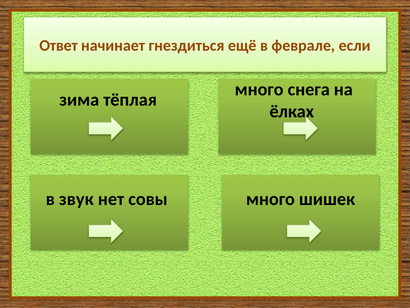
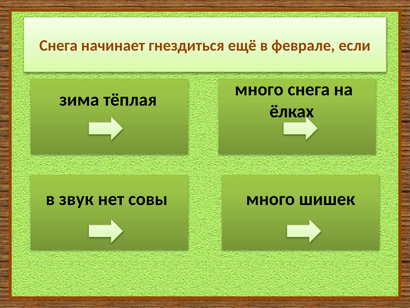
Ответ at (58, 46): Ответ -> Снега
